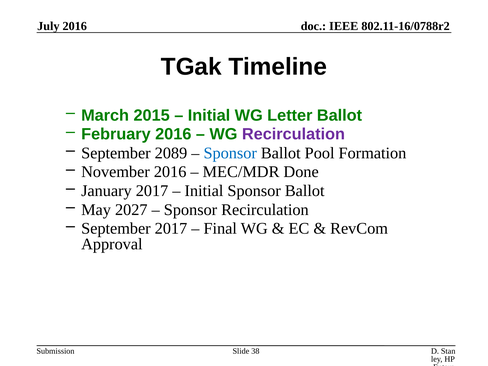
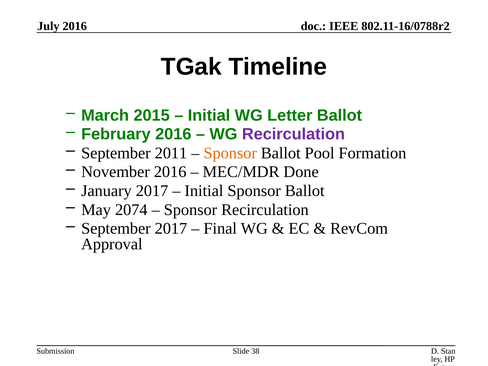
2089: 2089 -> 2011
Sponsor at (230, 153) colour: blue -> orange
2027: 2027 -> 2074
